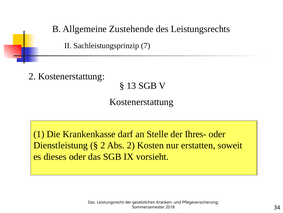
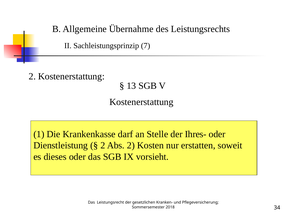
Zustehende: Zustehende -> Übernahme
